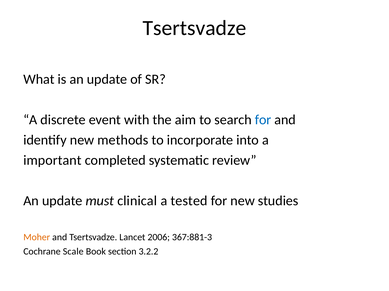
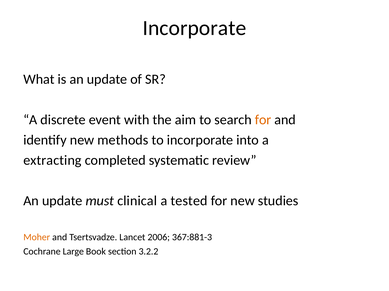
Tsertsvadze at (194, 28): Tsertsvadze -> Incorporate
for at (263, 120) colour: blue -> orange
important: important -> extracting
Scale: Scale -> Large
